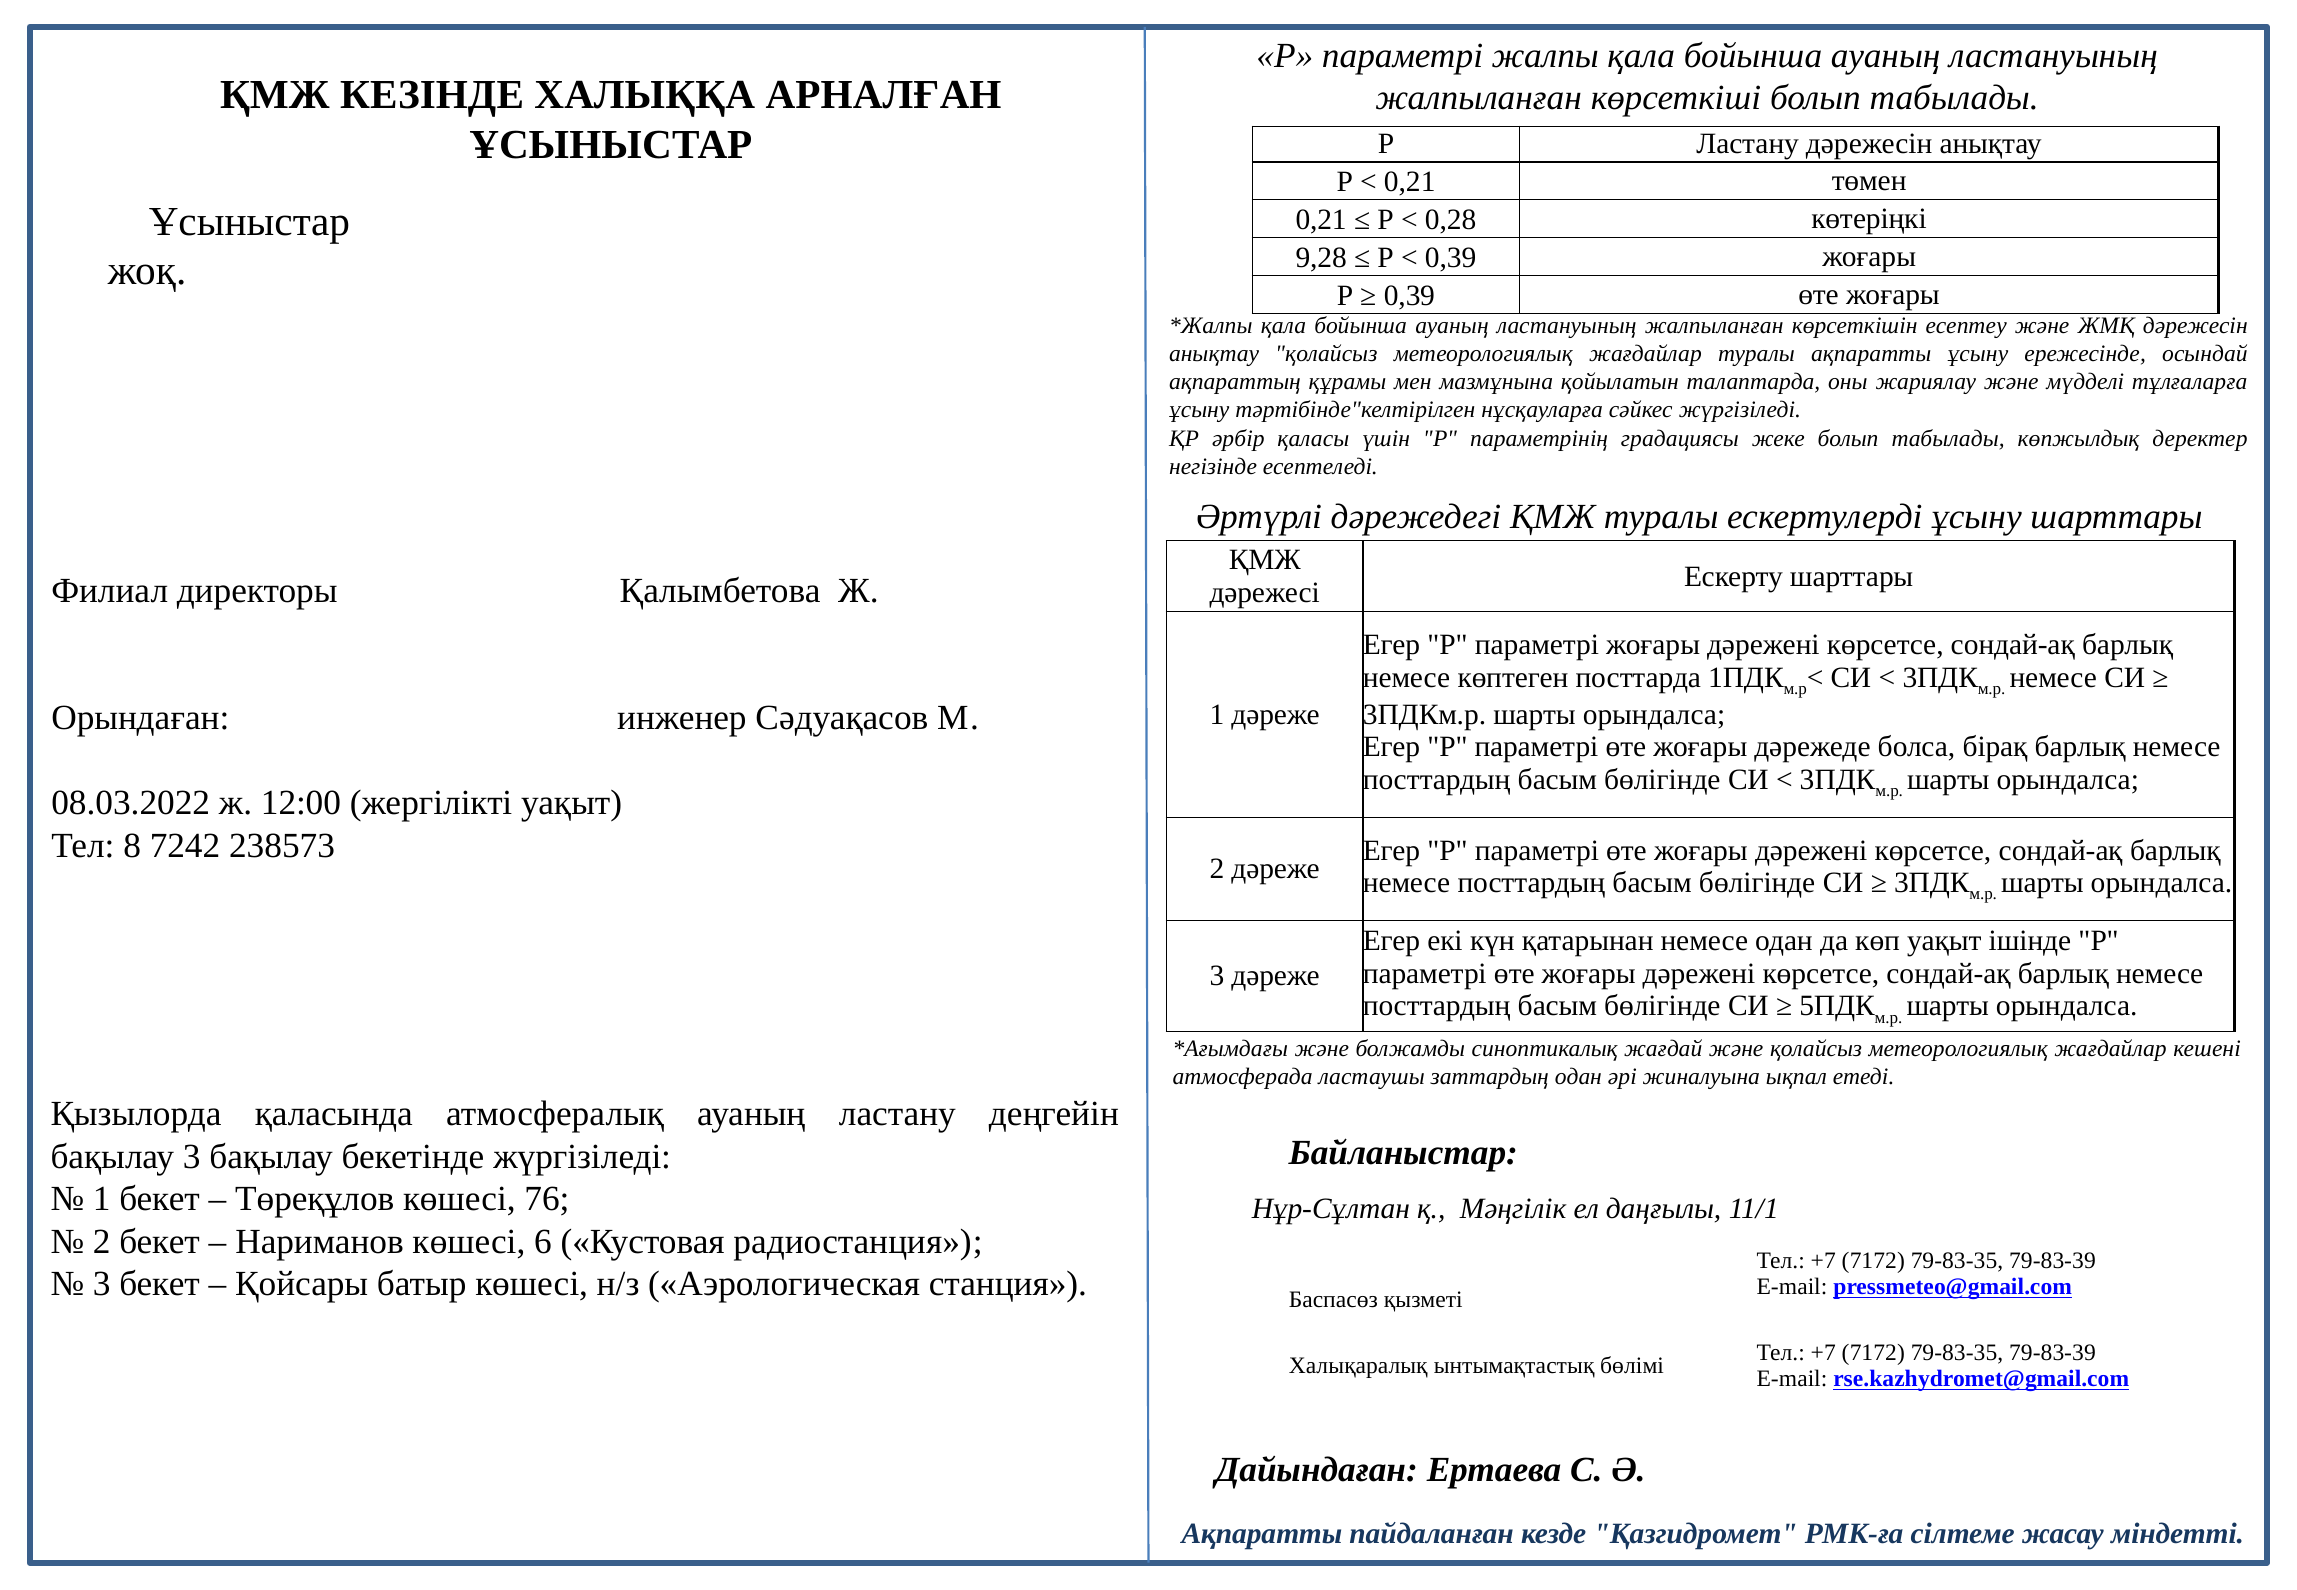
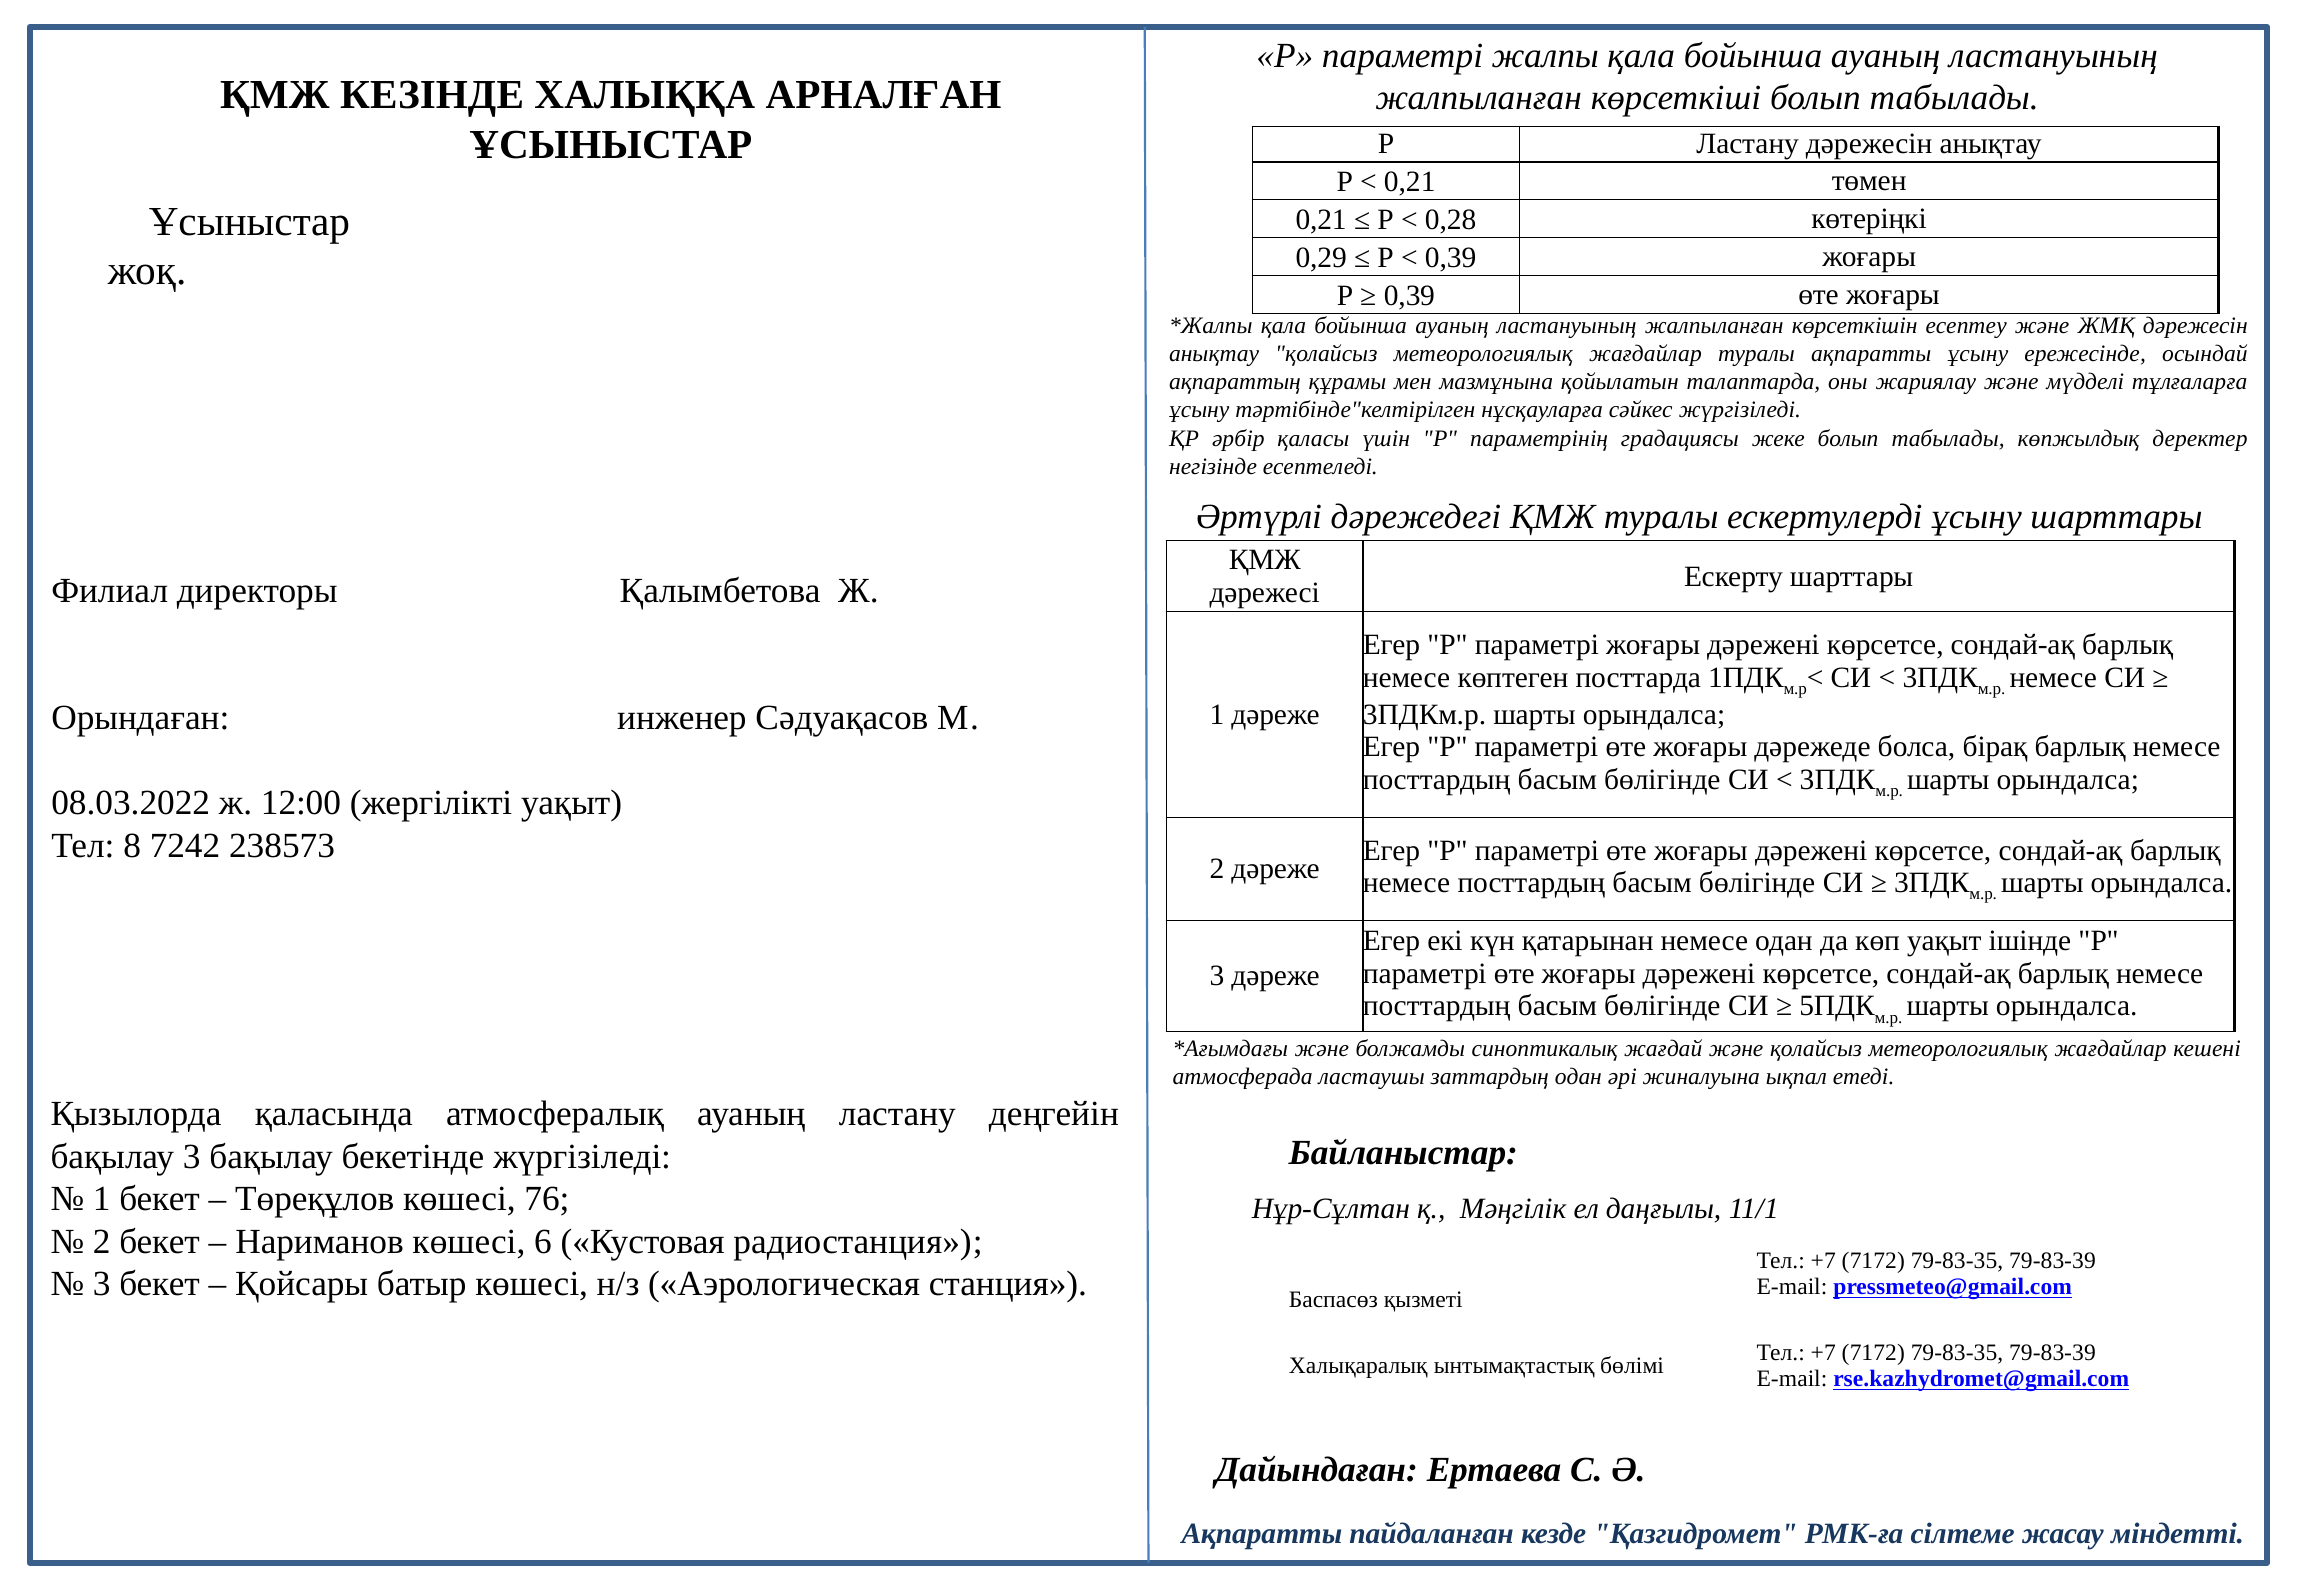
9,28: 9,28 -> 0,29
